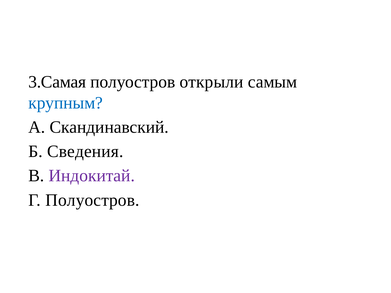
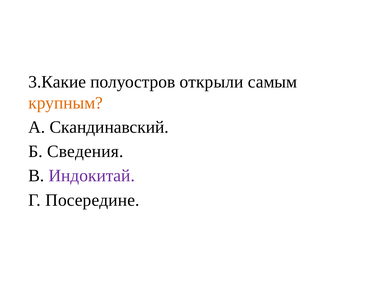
3.Самая: 3.Самая -> 3.Какие
крупным colour: blue -> orange
Г Полуостров: Полуостров -> Посередине
